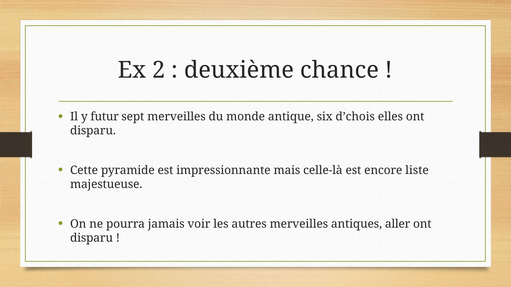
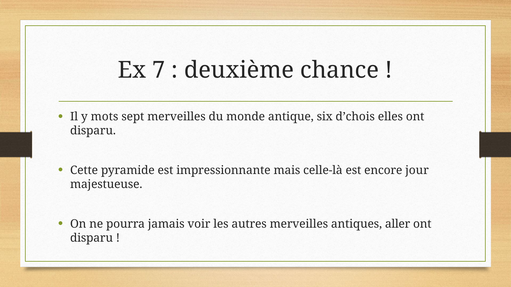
2: 2 -> 7
futur: futur -> mots
liste: liste -> jour
